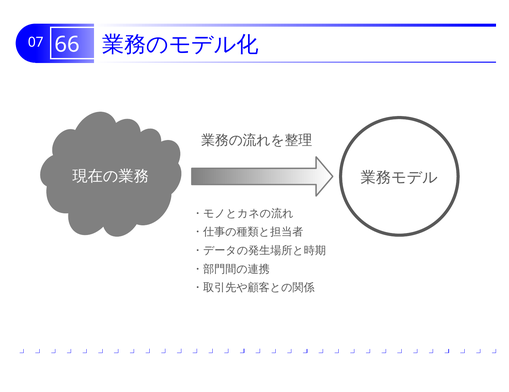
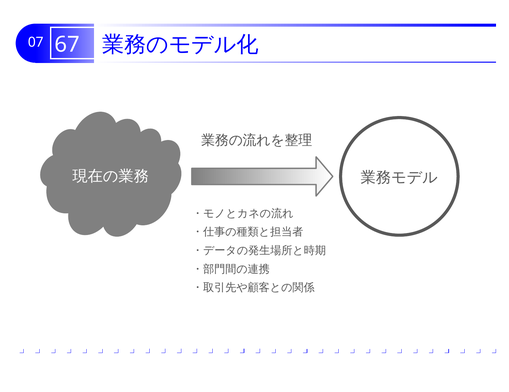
66: 66 -> 67
